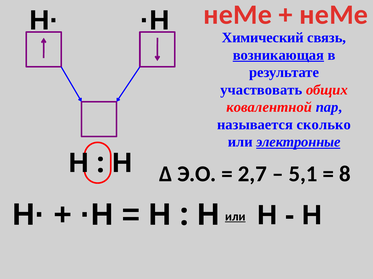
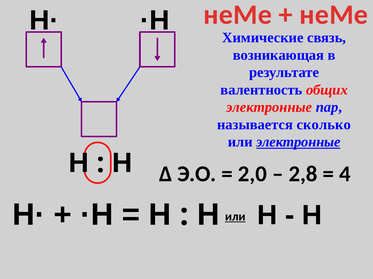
Химический: Химический -> Химические
возникающая underline: present -> none
участвовать: участвовать -> валентность
ковалентной at (269, 107): ковалентной -> электронные
2,7: 2,7 -> 2,0
5,1: 5,1 -> 2,8
8: 8 -> 4
